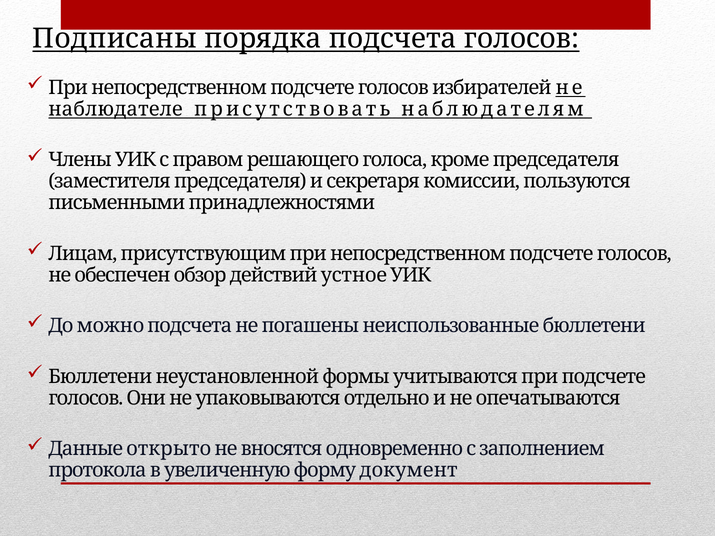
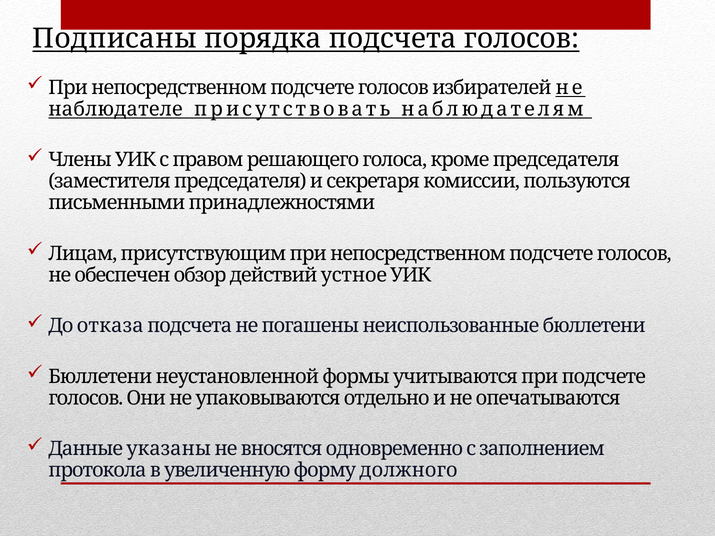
можно: можно -> отказа
открыто: открыто -> указаны
документ: документ -> должного
